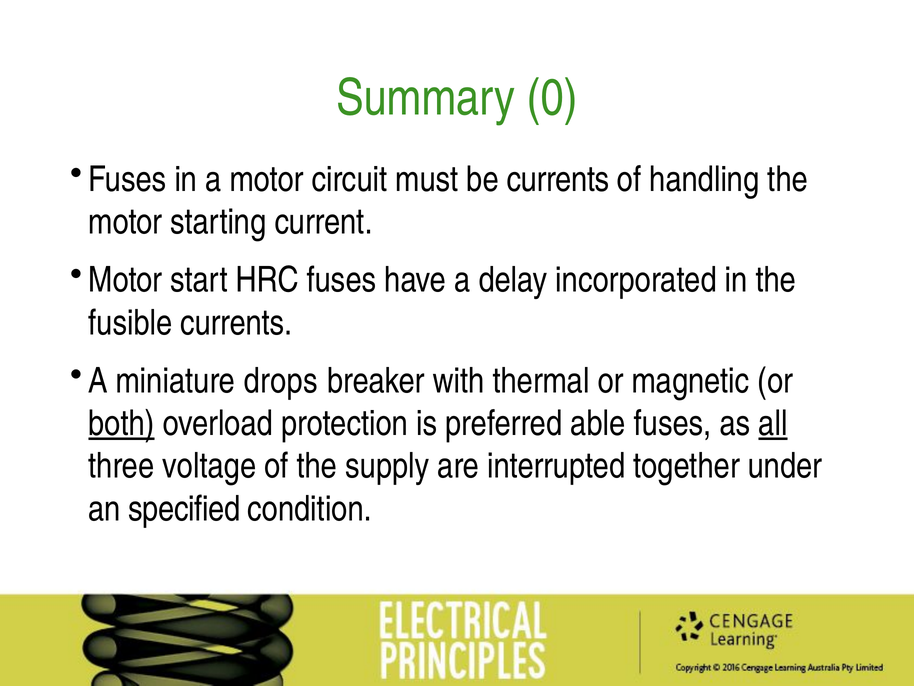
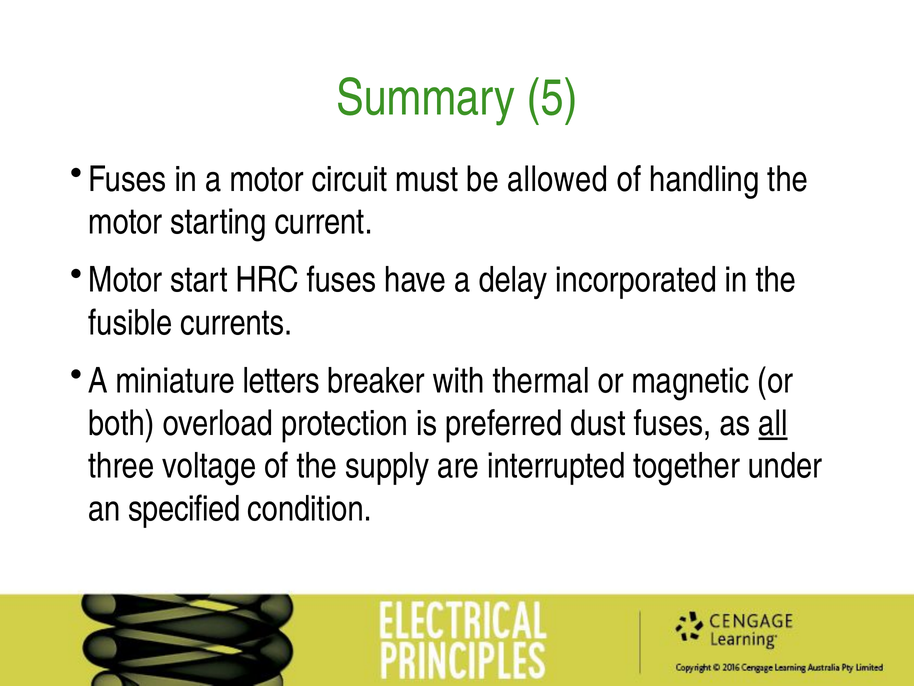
0: 0 -> 5
be currents: currents -> allowed
drops: drops -> letters
both underline: present -> none
able: able -> dust
